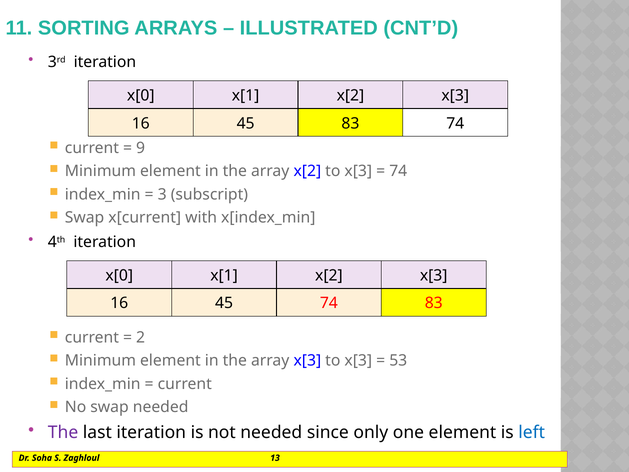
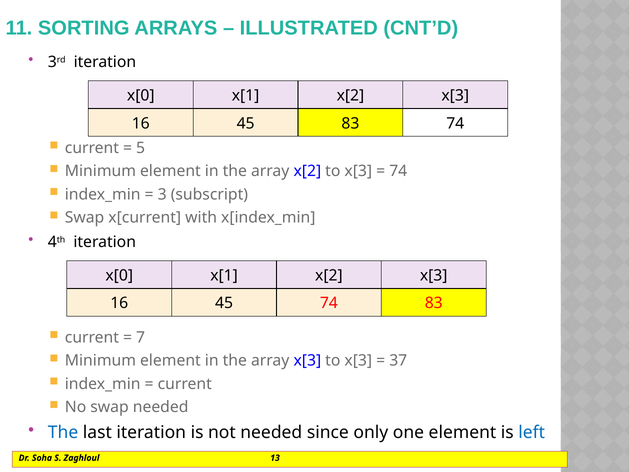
9: 9 -> 5
2: 2 -> 7
53: 53 -> 37
The at (63, 432) colour: purple -> blue
